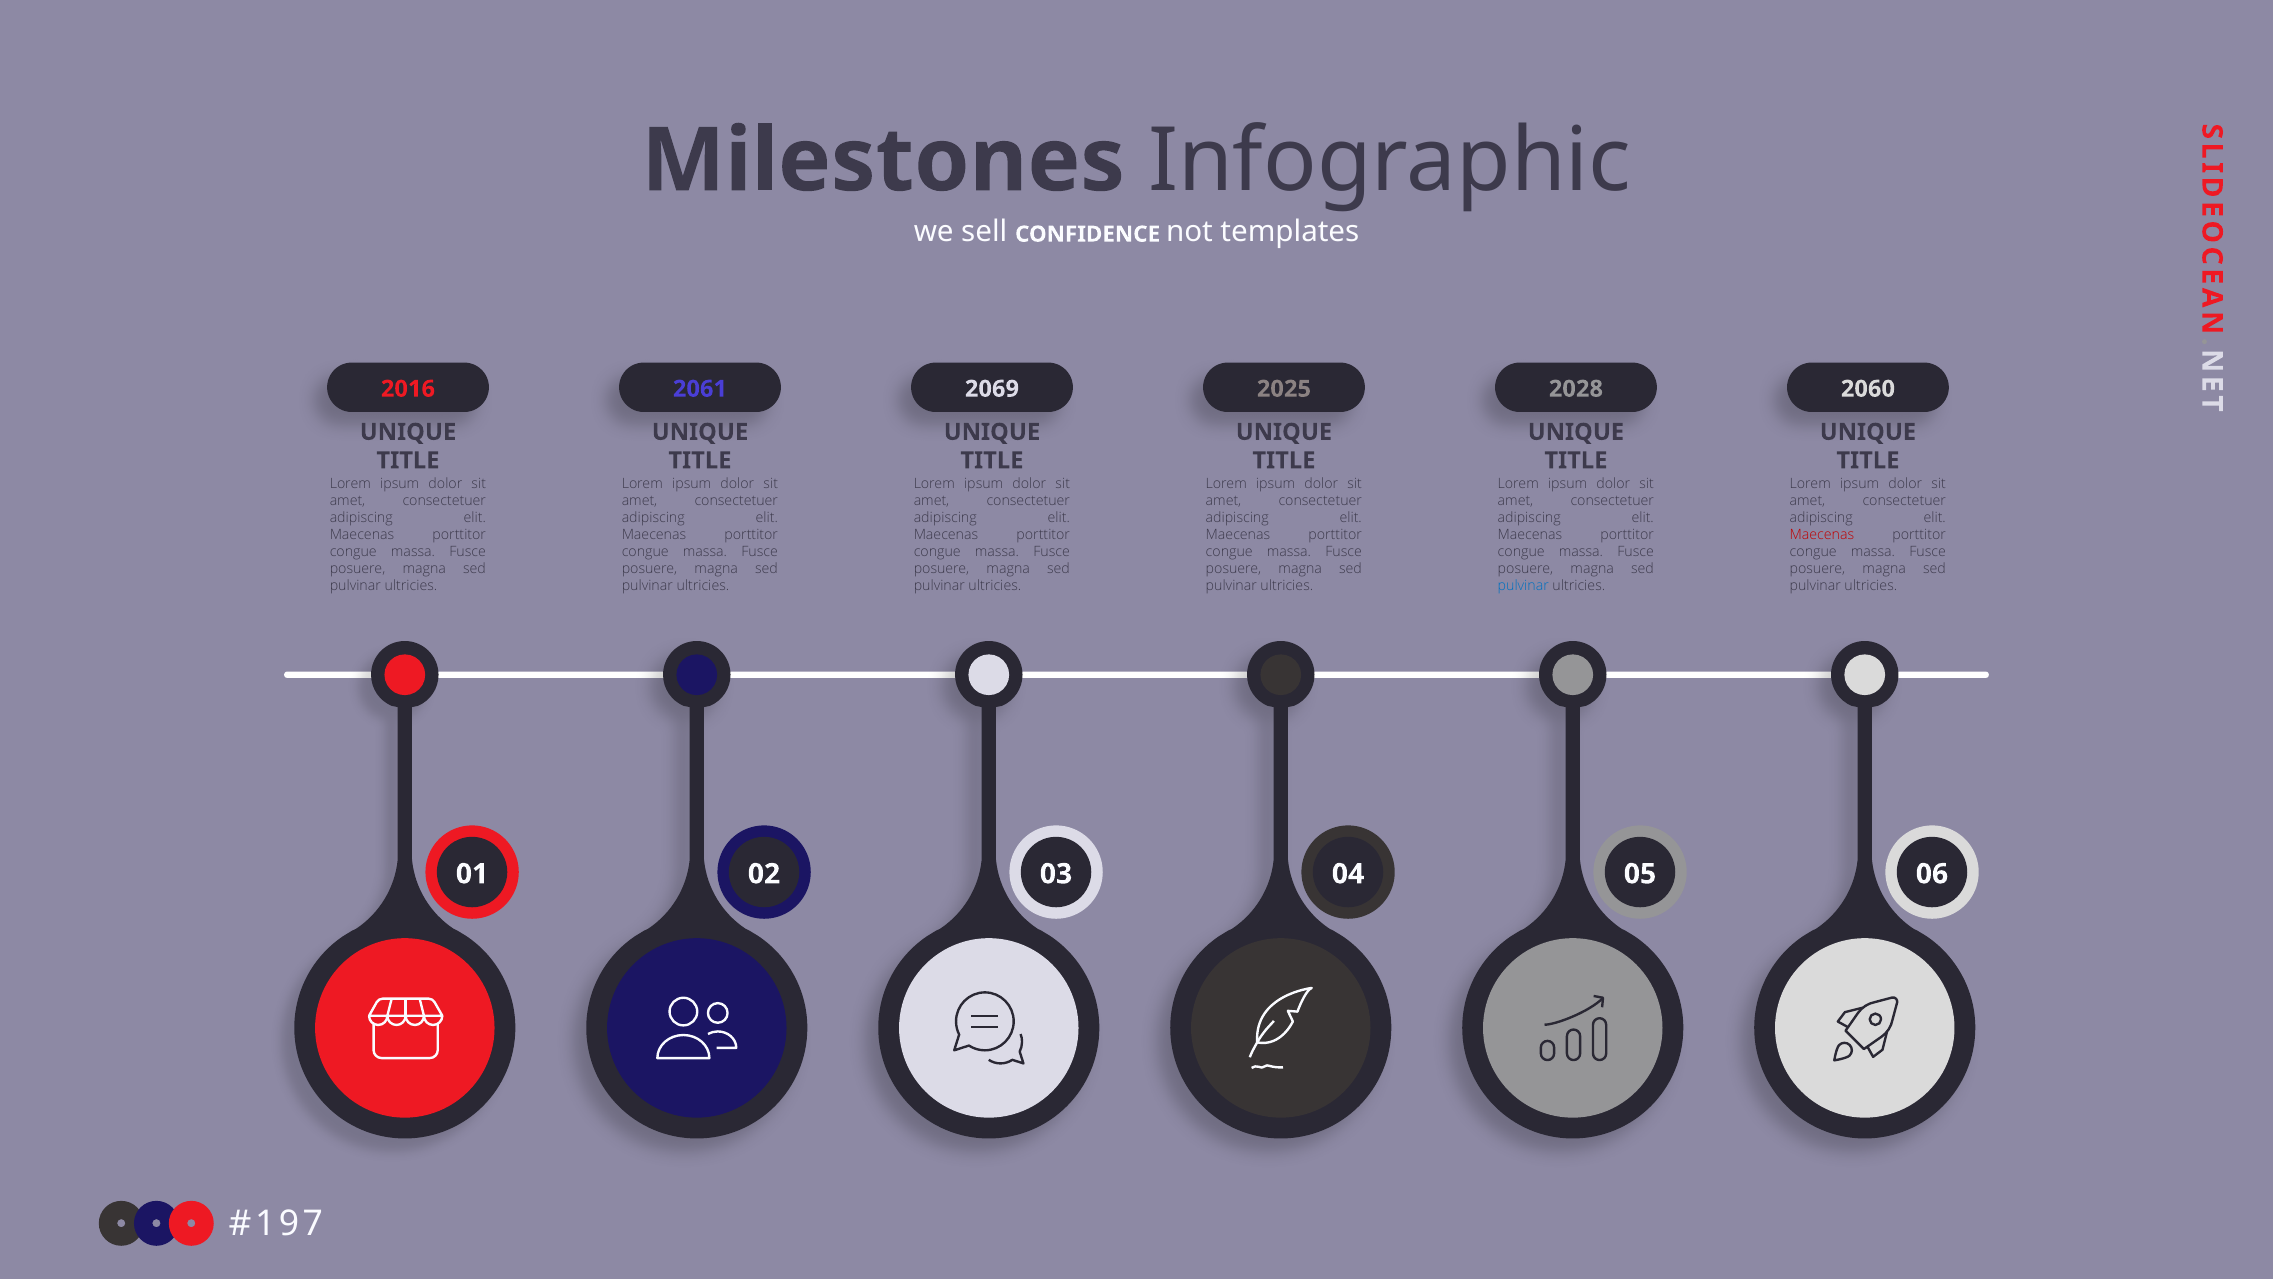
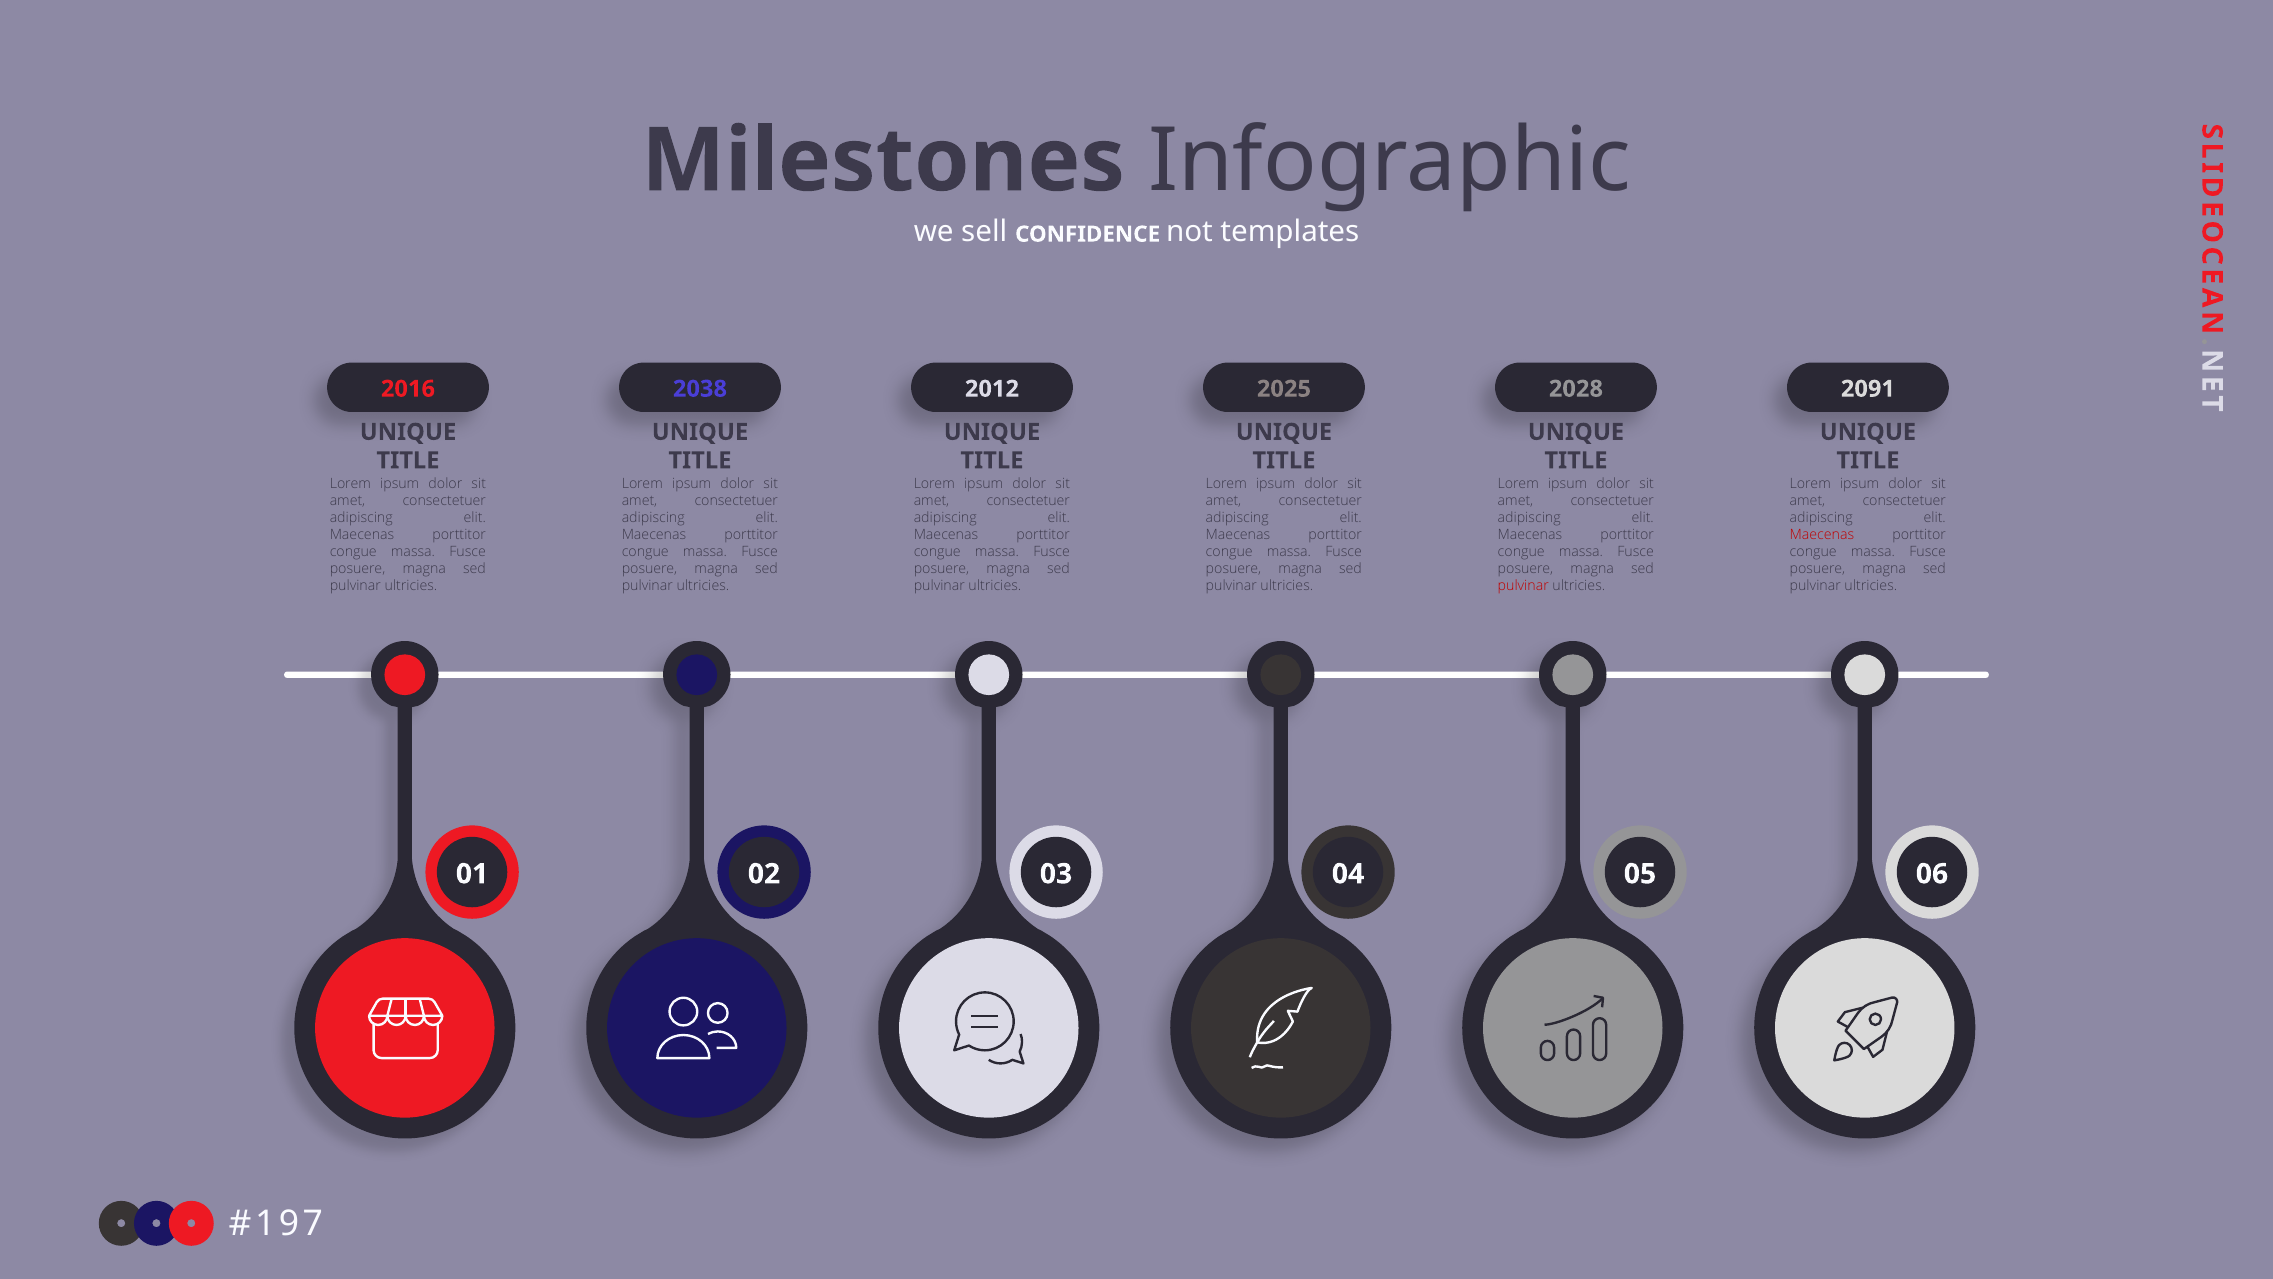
2061: 2061 -> 2038
2069: 2069 -> 2012
2060: 2060 -> 2091
pulvinar at (1523, 586) colour: blue -> red
